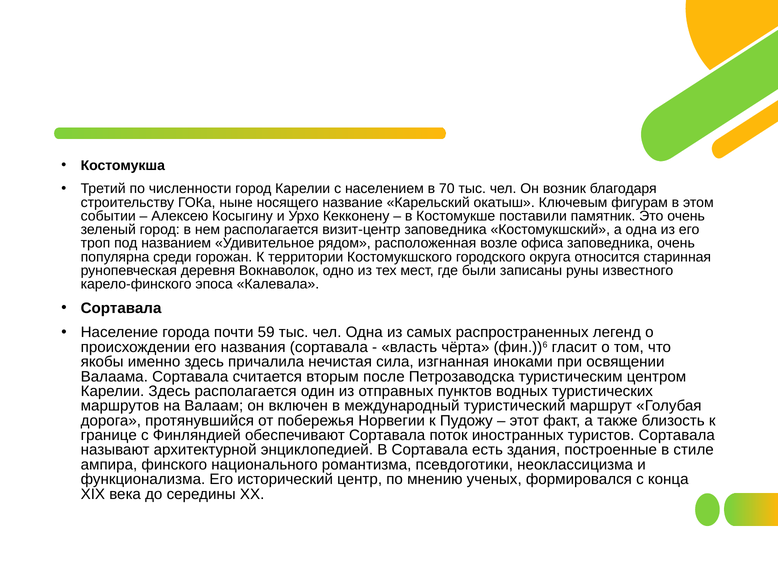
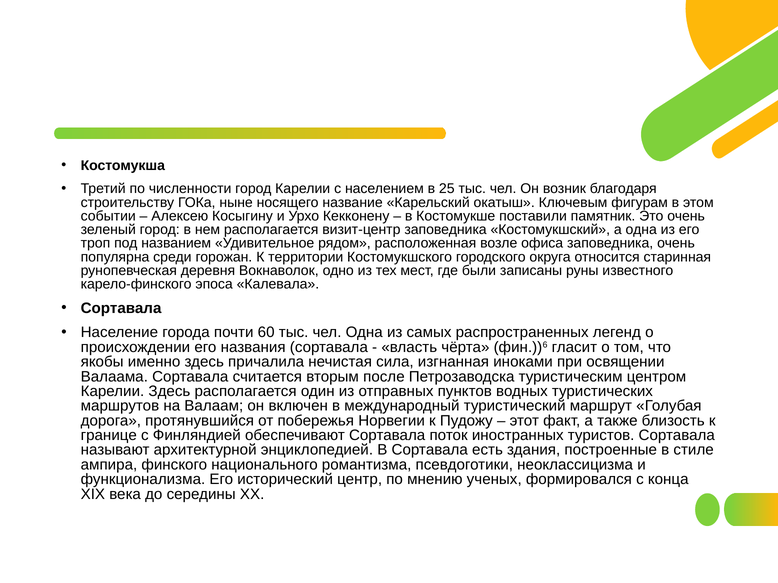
70: 70 -> 25
59: 59 -> 60
